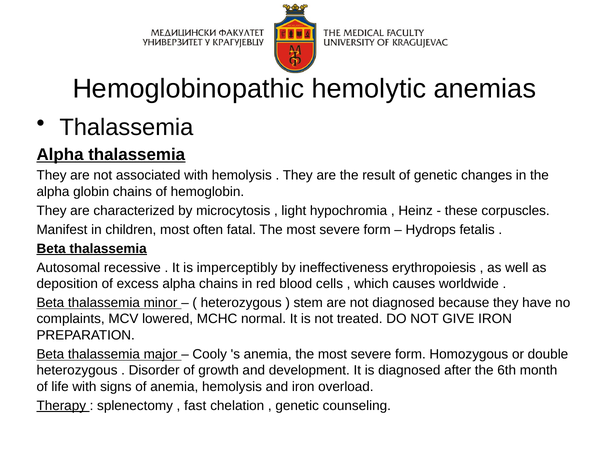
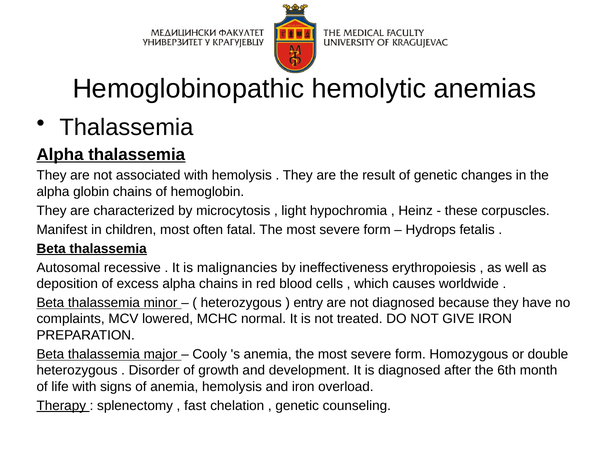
imperceptibly: imperceptibly -> malignancies
stem: stem -> entry
